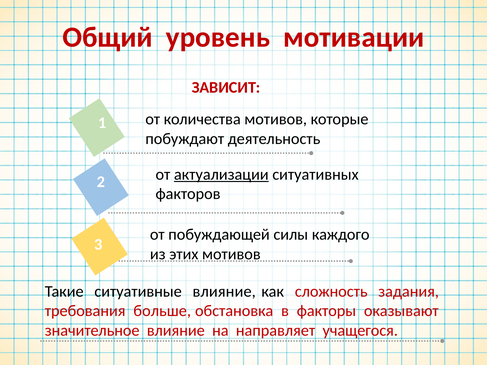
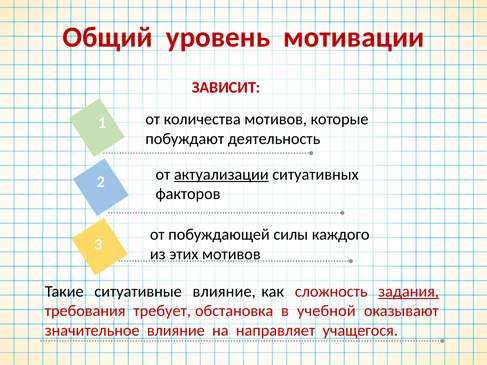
задания underline: none -> present
больше: больше -> требует
факторы: факторы -> учебной
